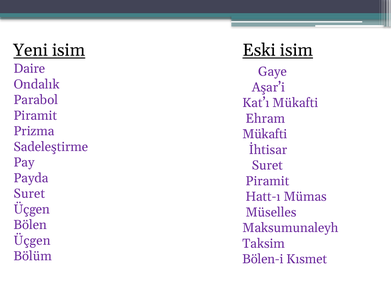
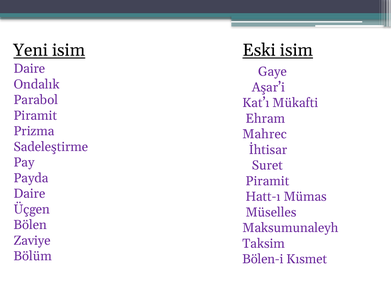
Mükafti at (265, 134): Mükafti -> Mahrec
Suret at (29, 194): Suret -> Daire
Üçgen at (32, 241): Üçgen -> Zaviye
